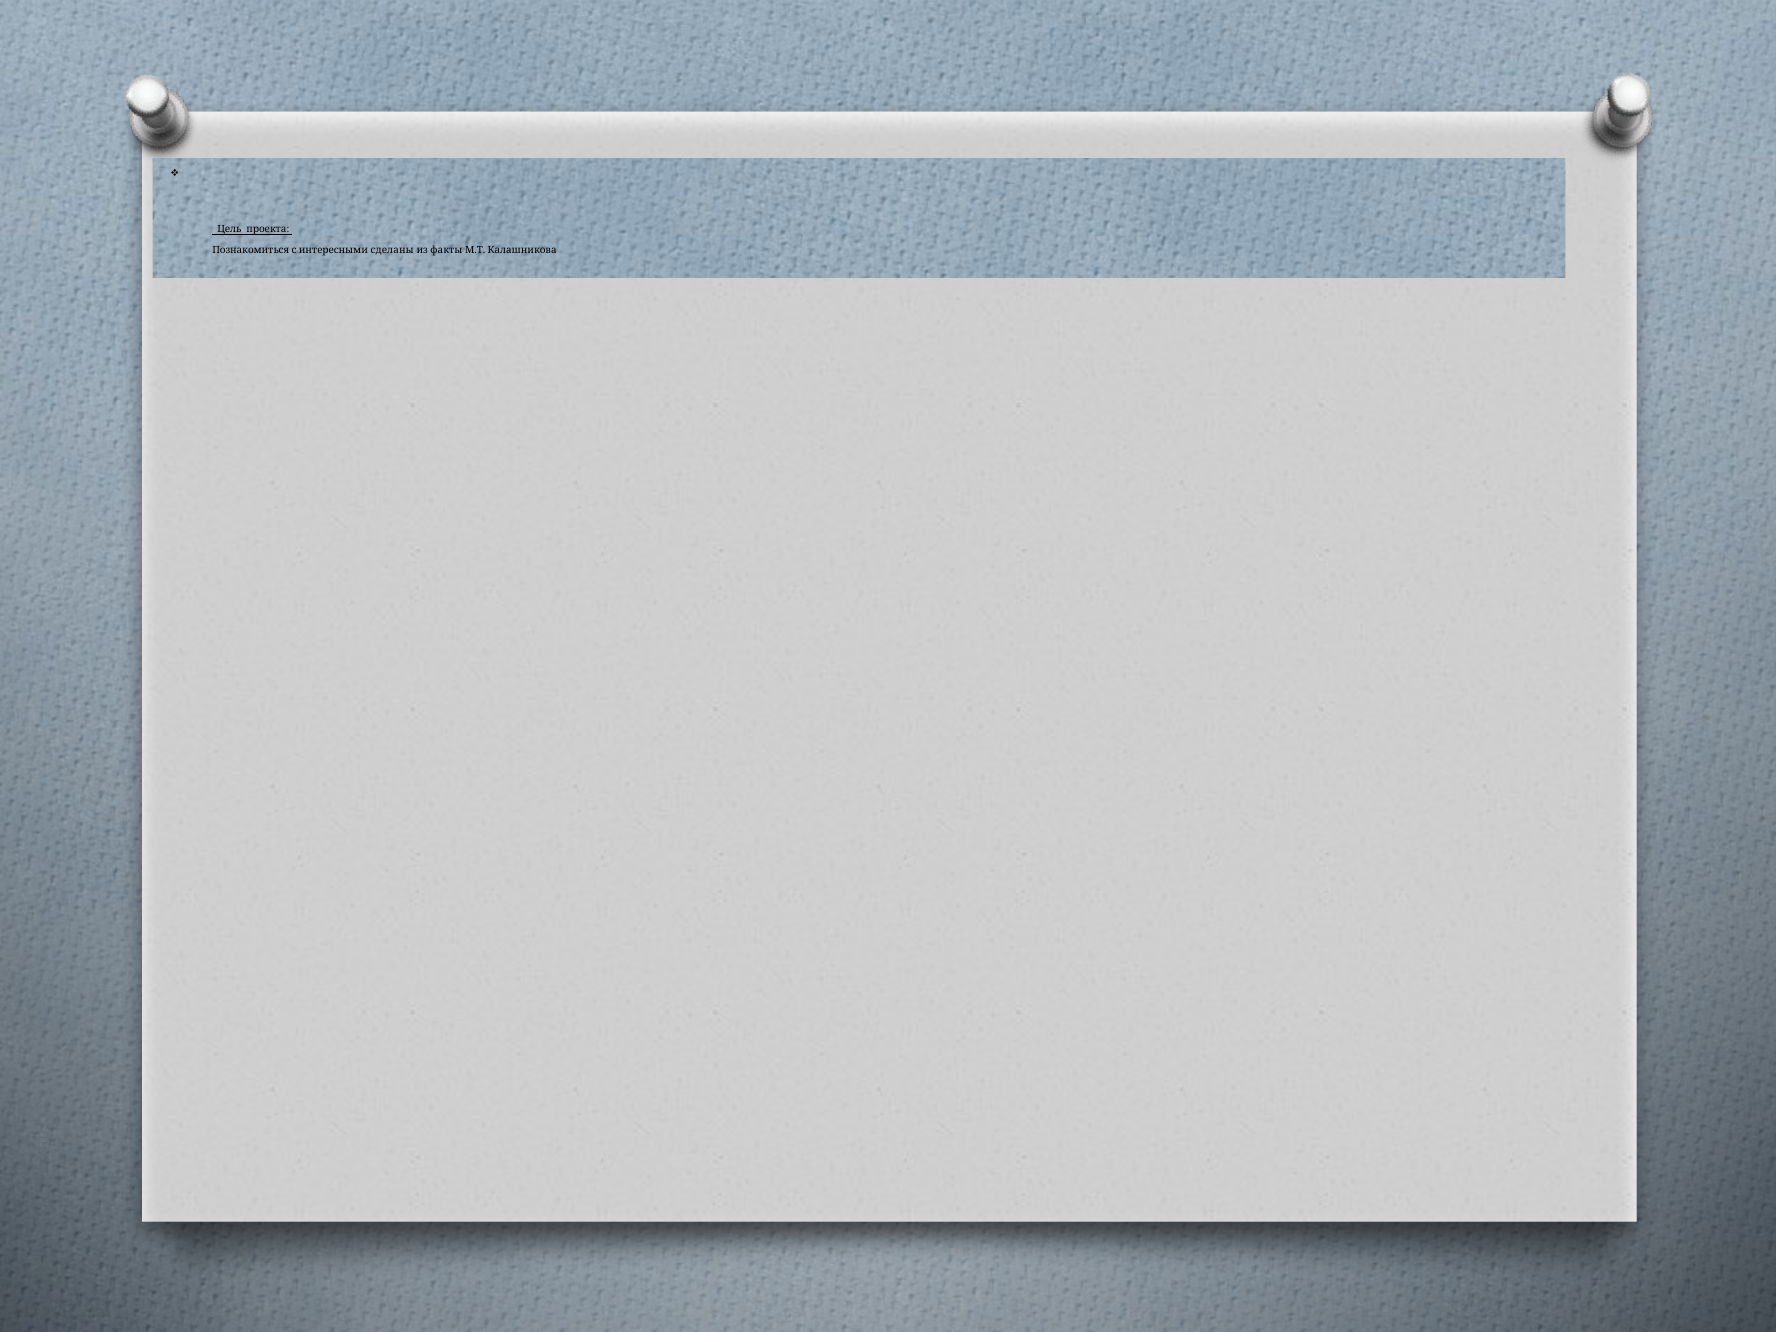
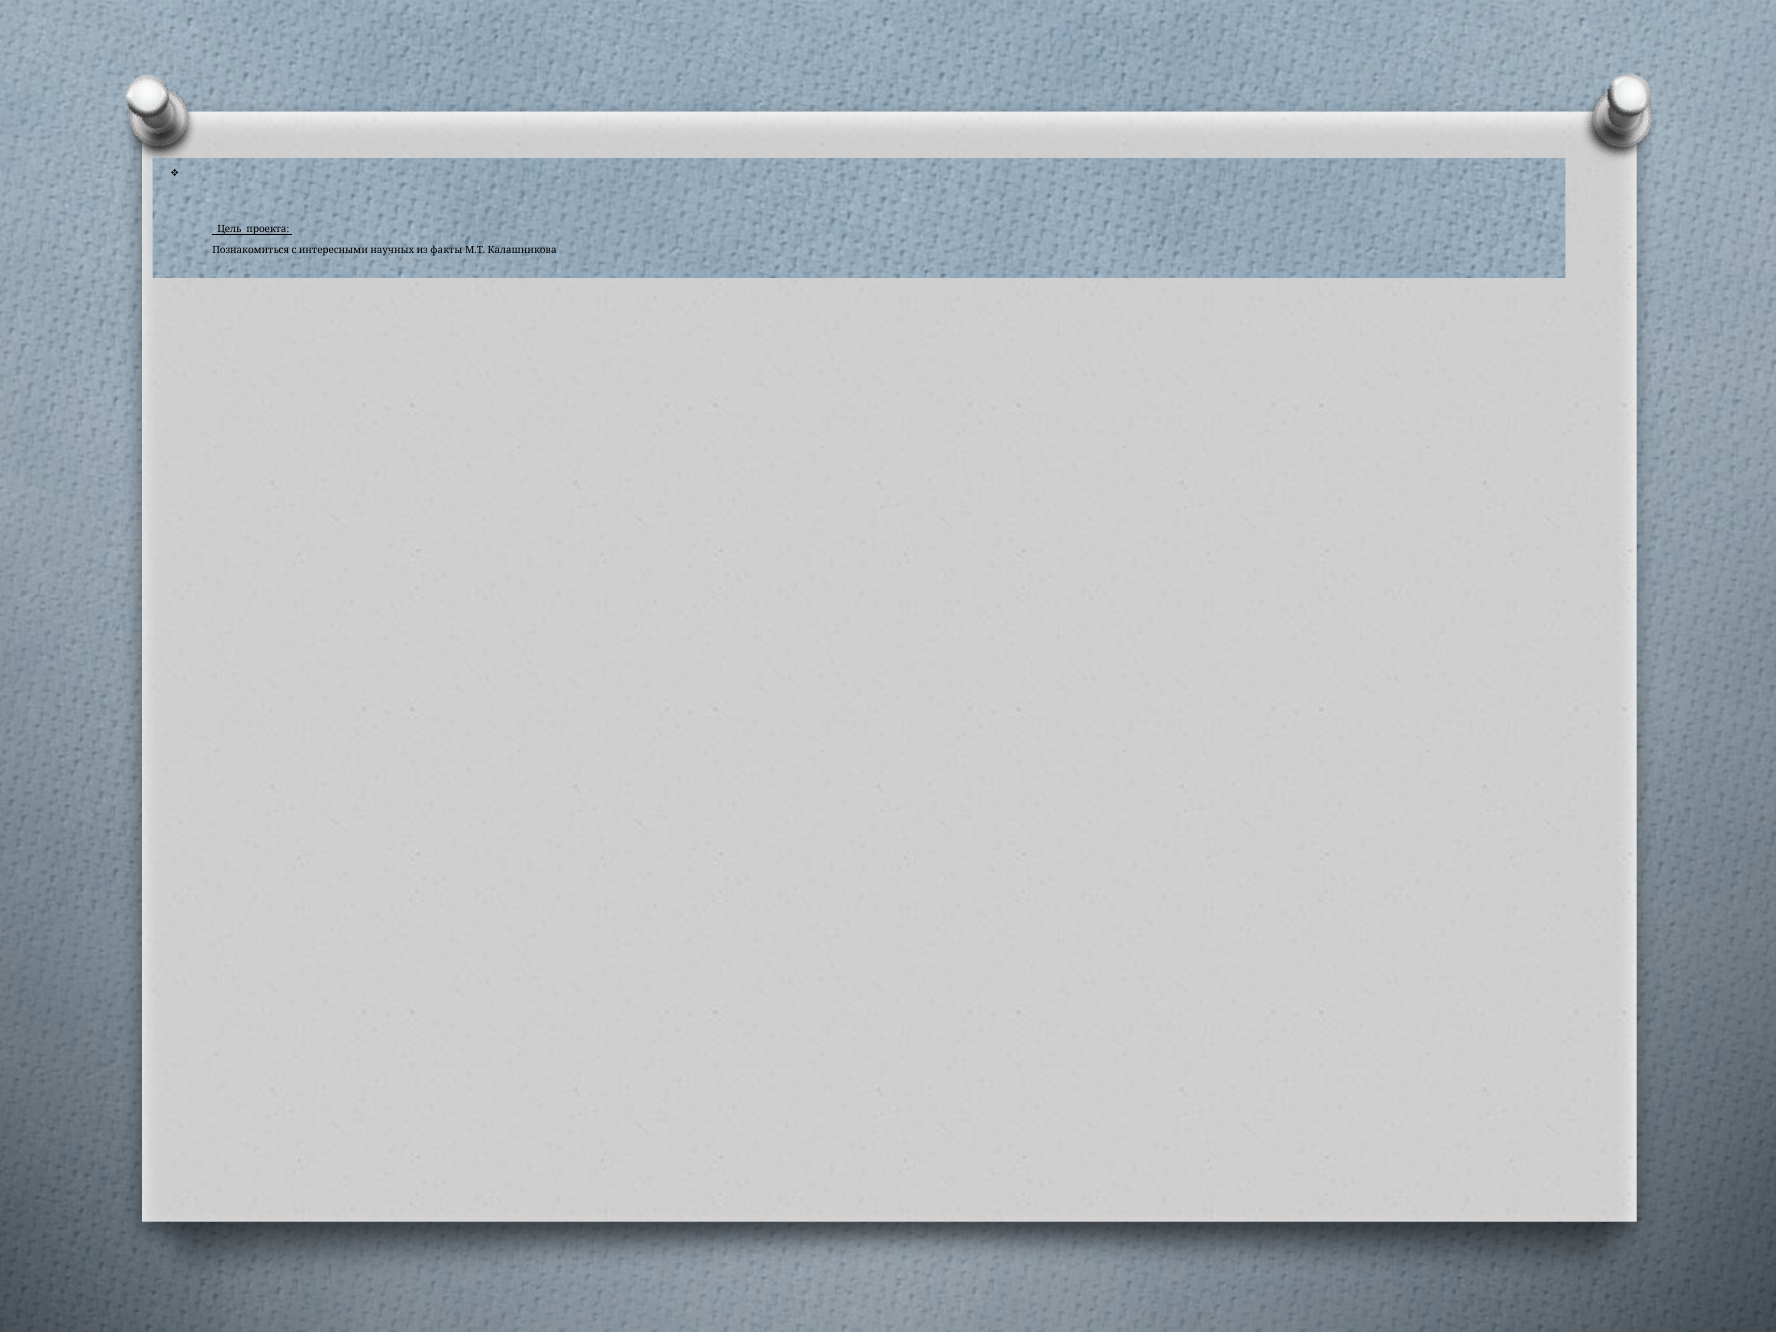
сделаны: сделаны -> научных
